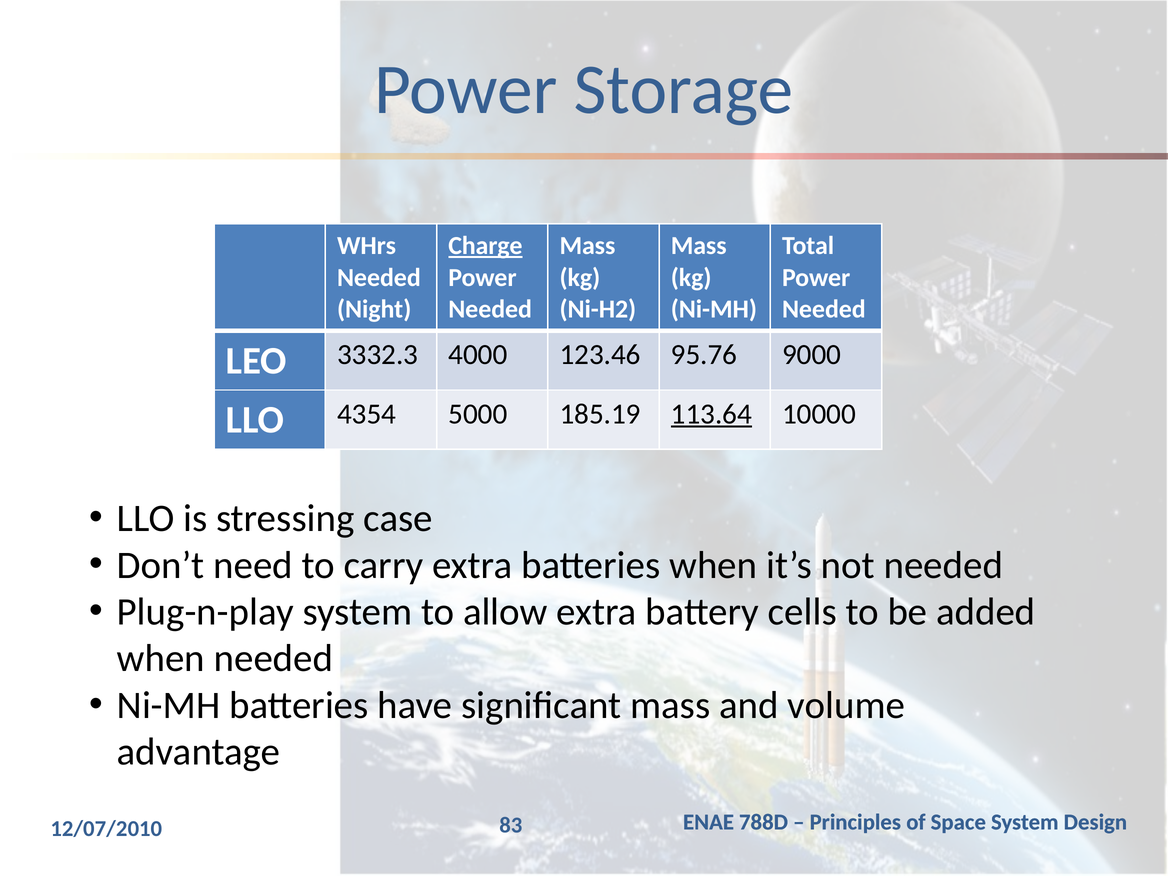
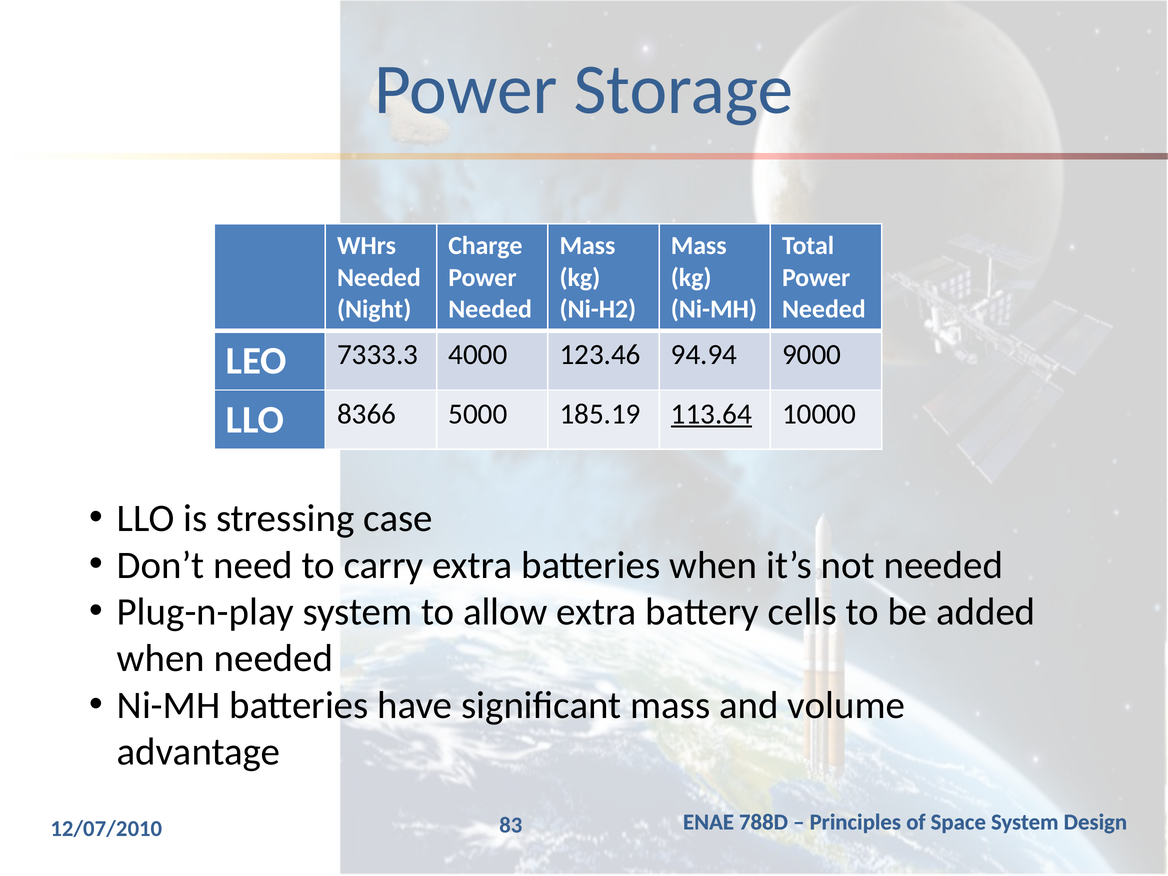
Charge underline: present -> none
3332.3: 3332.3 -> 7333.3
95.76: 95.76 -> 94.94
4354: 4354 -> 8366
